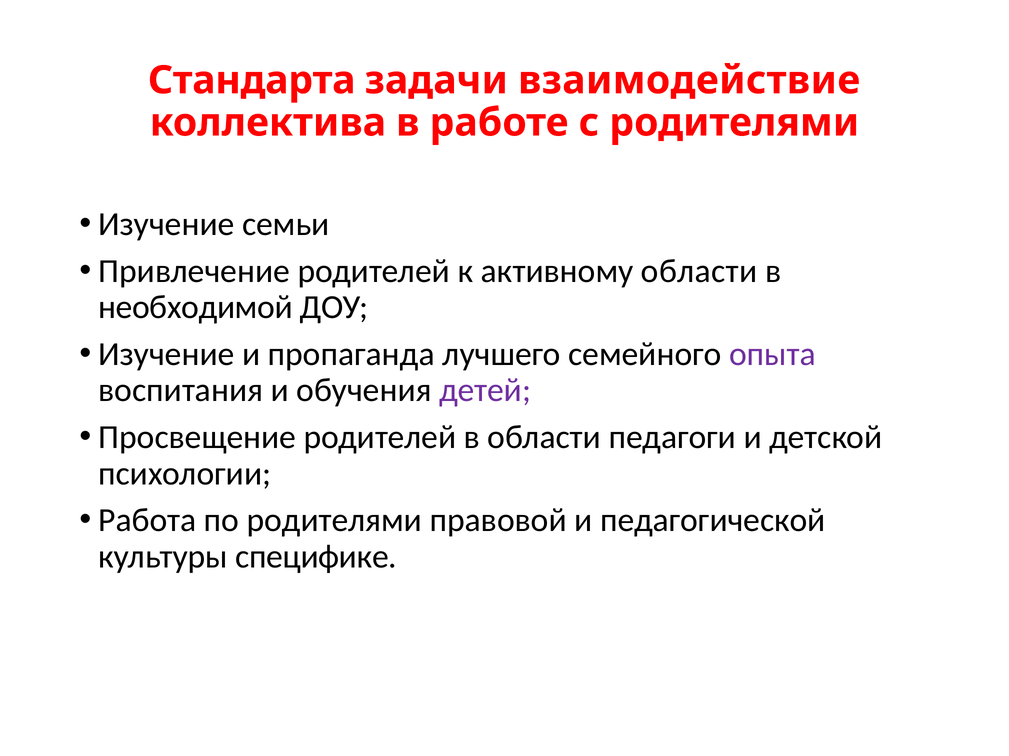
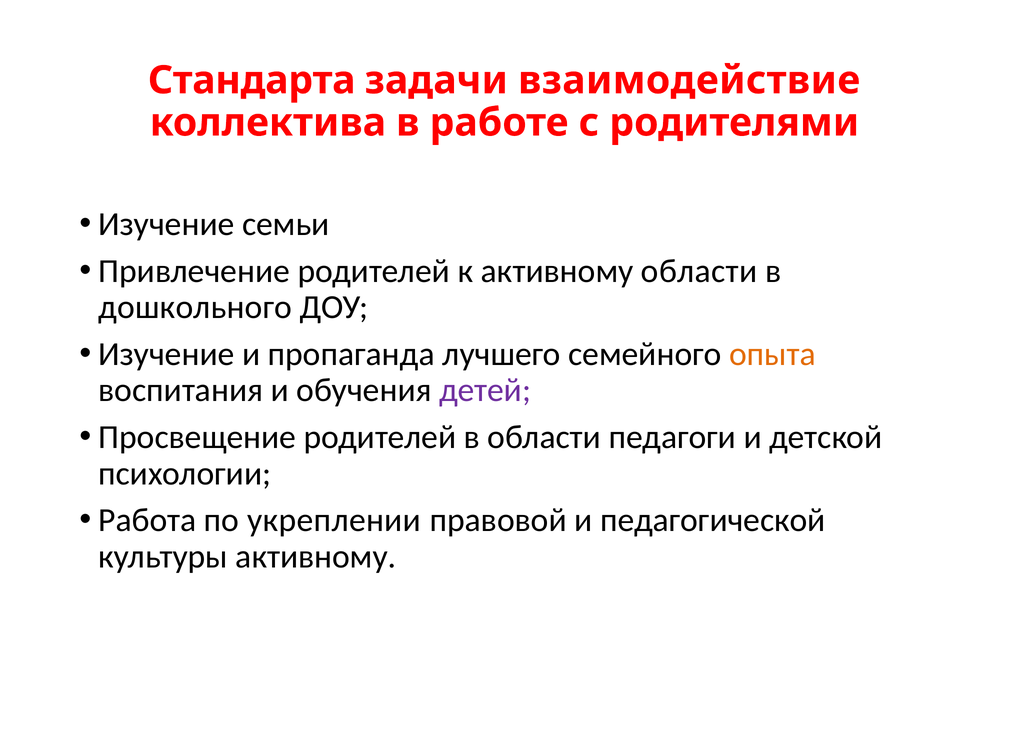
необходимой: необходимой -> дошкольного
опыта colour: purple -> orange
по родителями: родителями -> укреплении
культуры специфике: специфике -> активному
